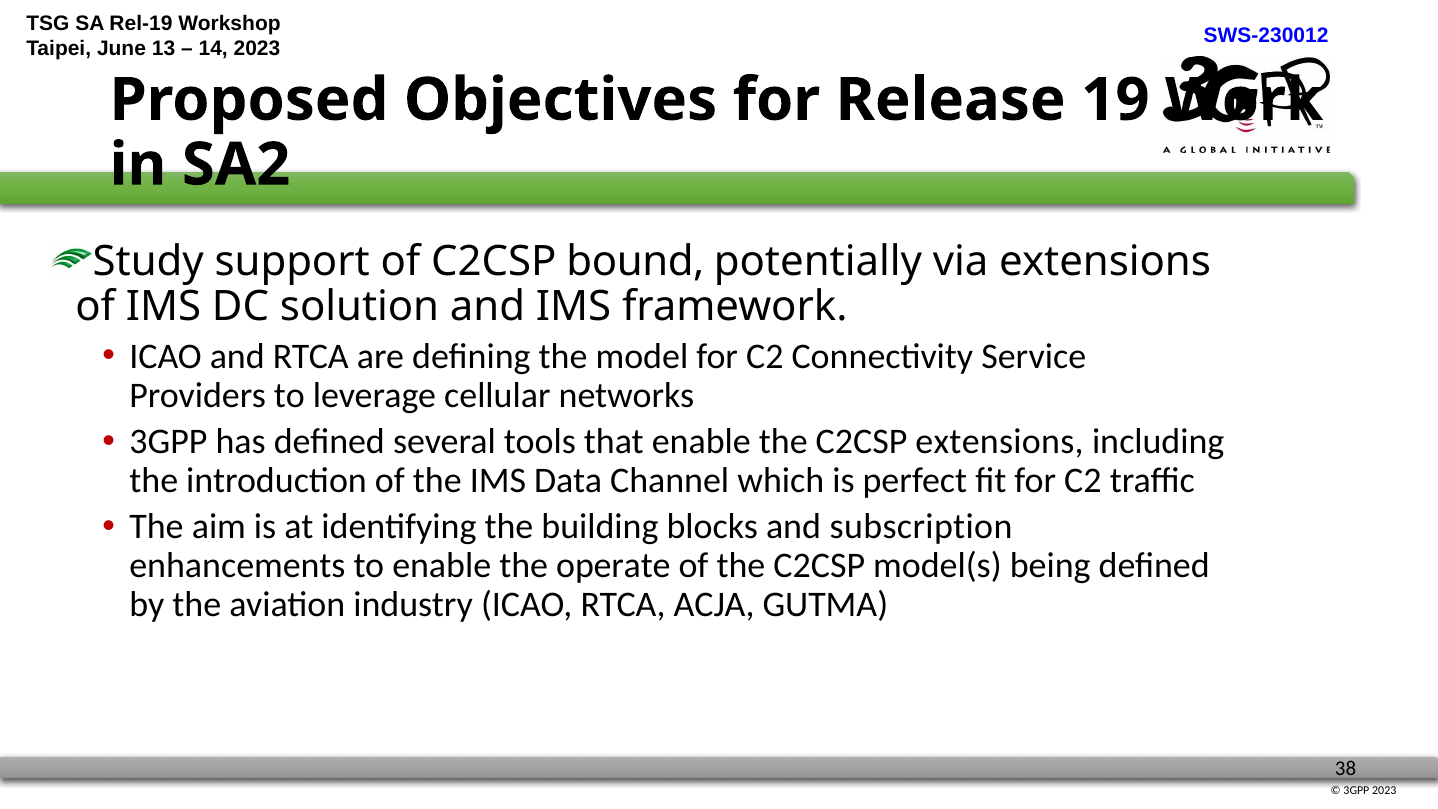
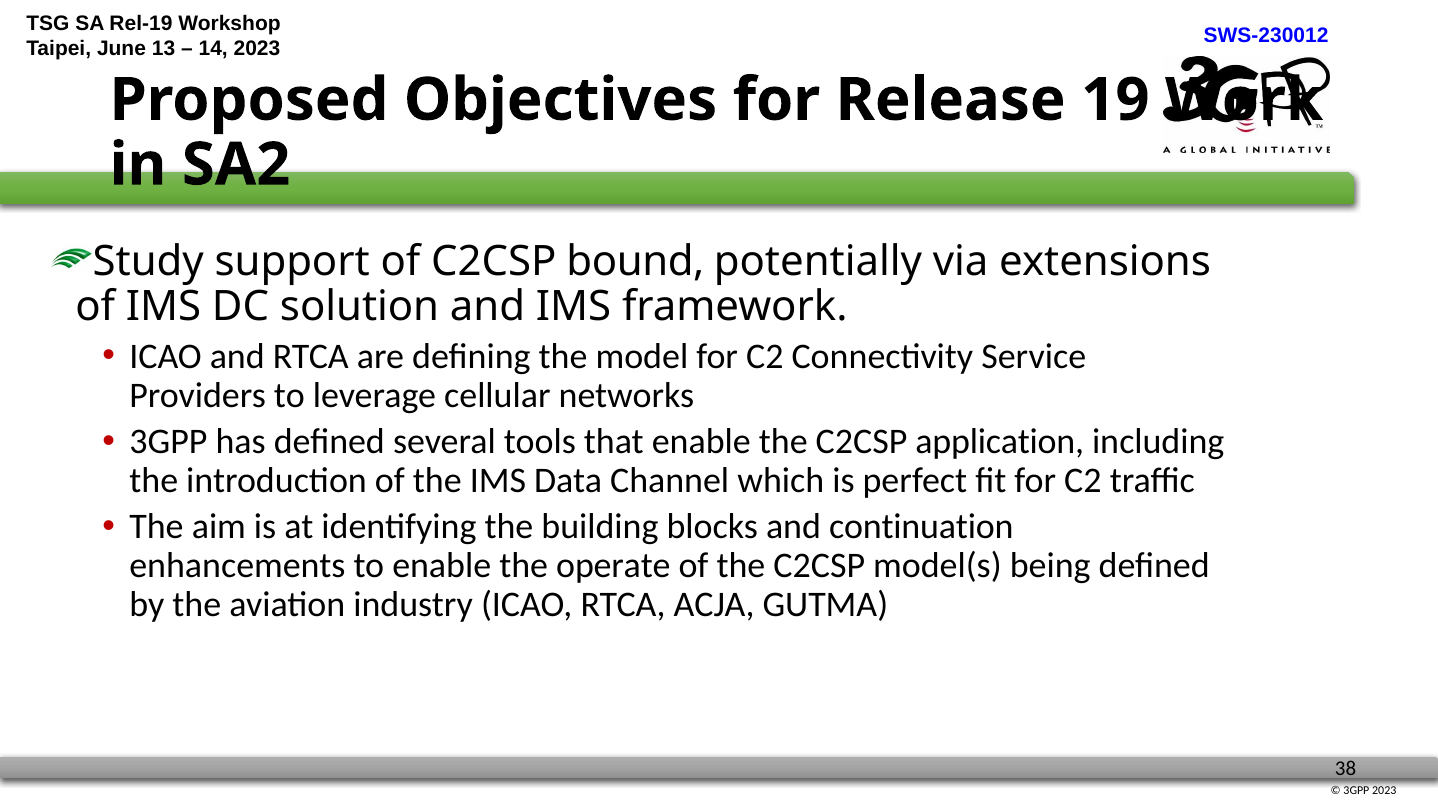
C2CSP extensions: extensions -> application
subscription: subscription -> continuation
